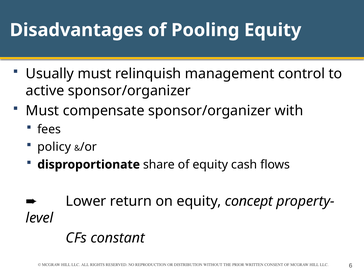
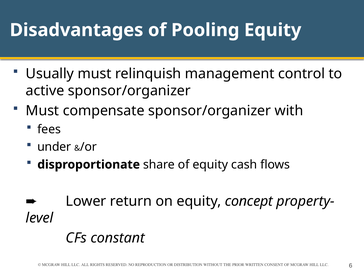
policy: policy -> under
